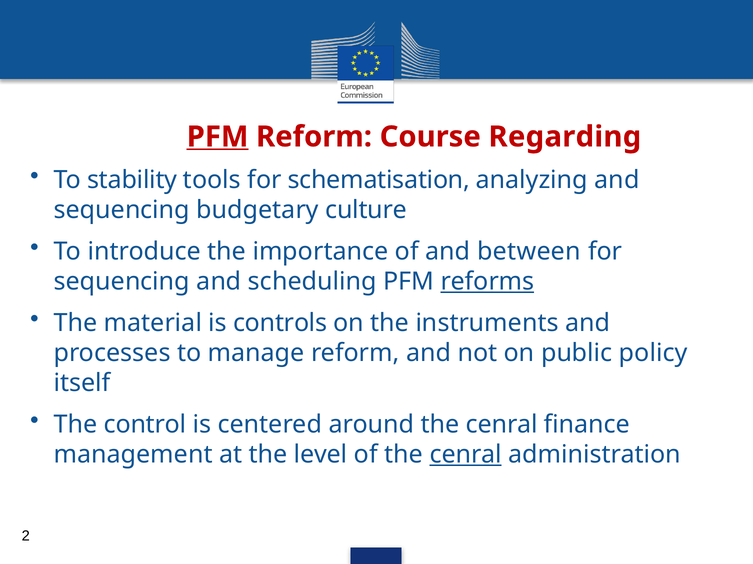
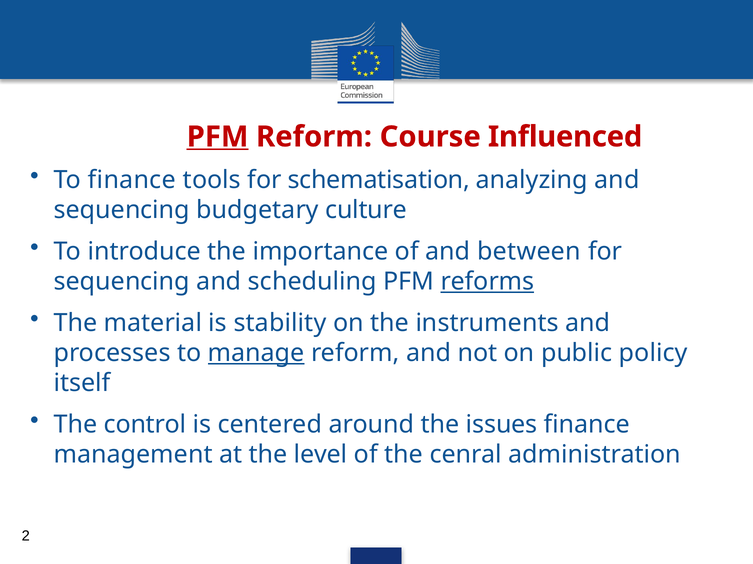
Regarding: Regarding -> Influenced
To stability: stability -> finance
controls: controls -> stability
manage underline: none -> present
around the cenral: cenral -> issues
cenral at (466, 455) underline: present -> none
